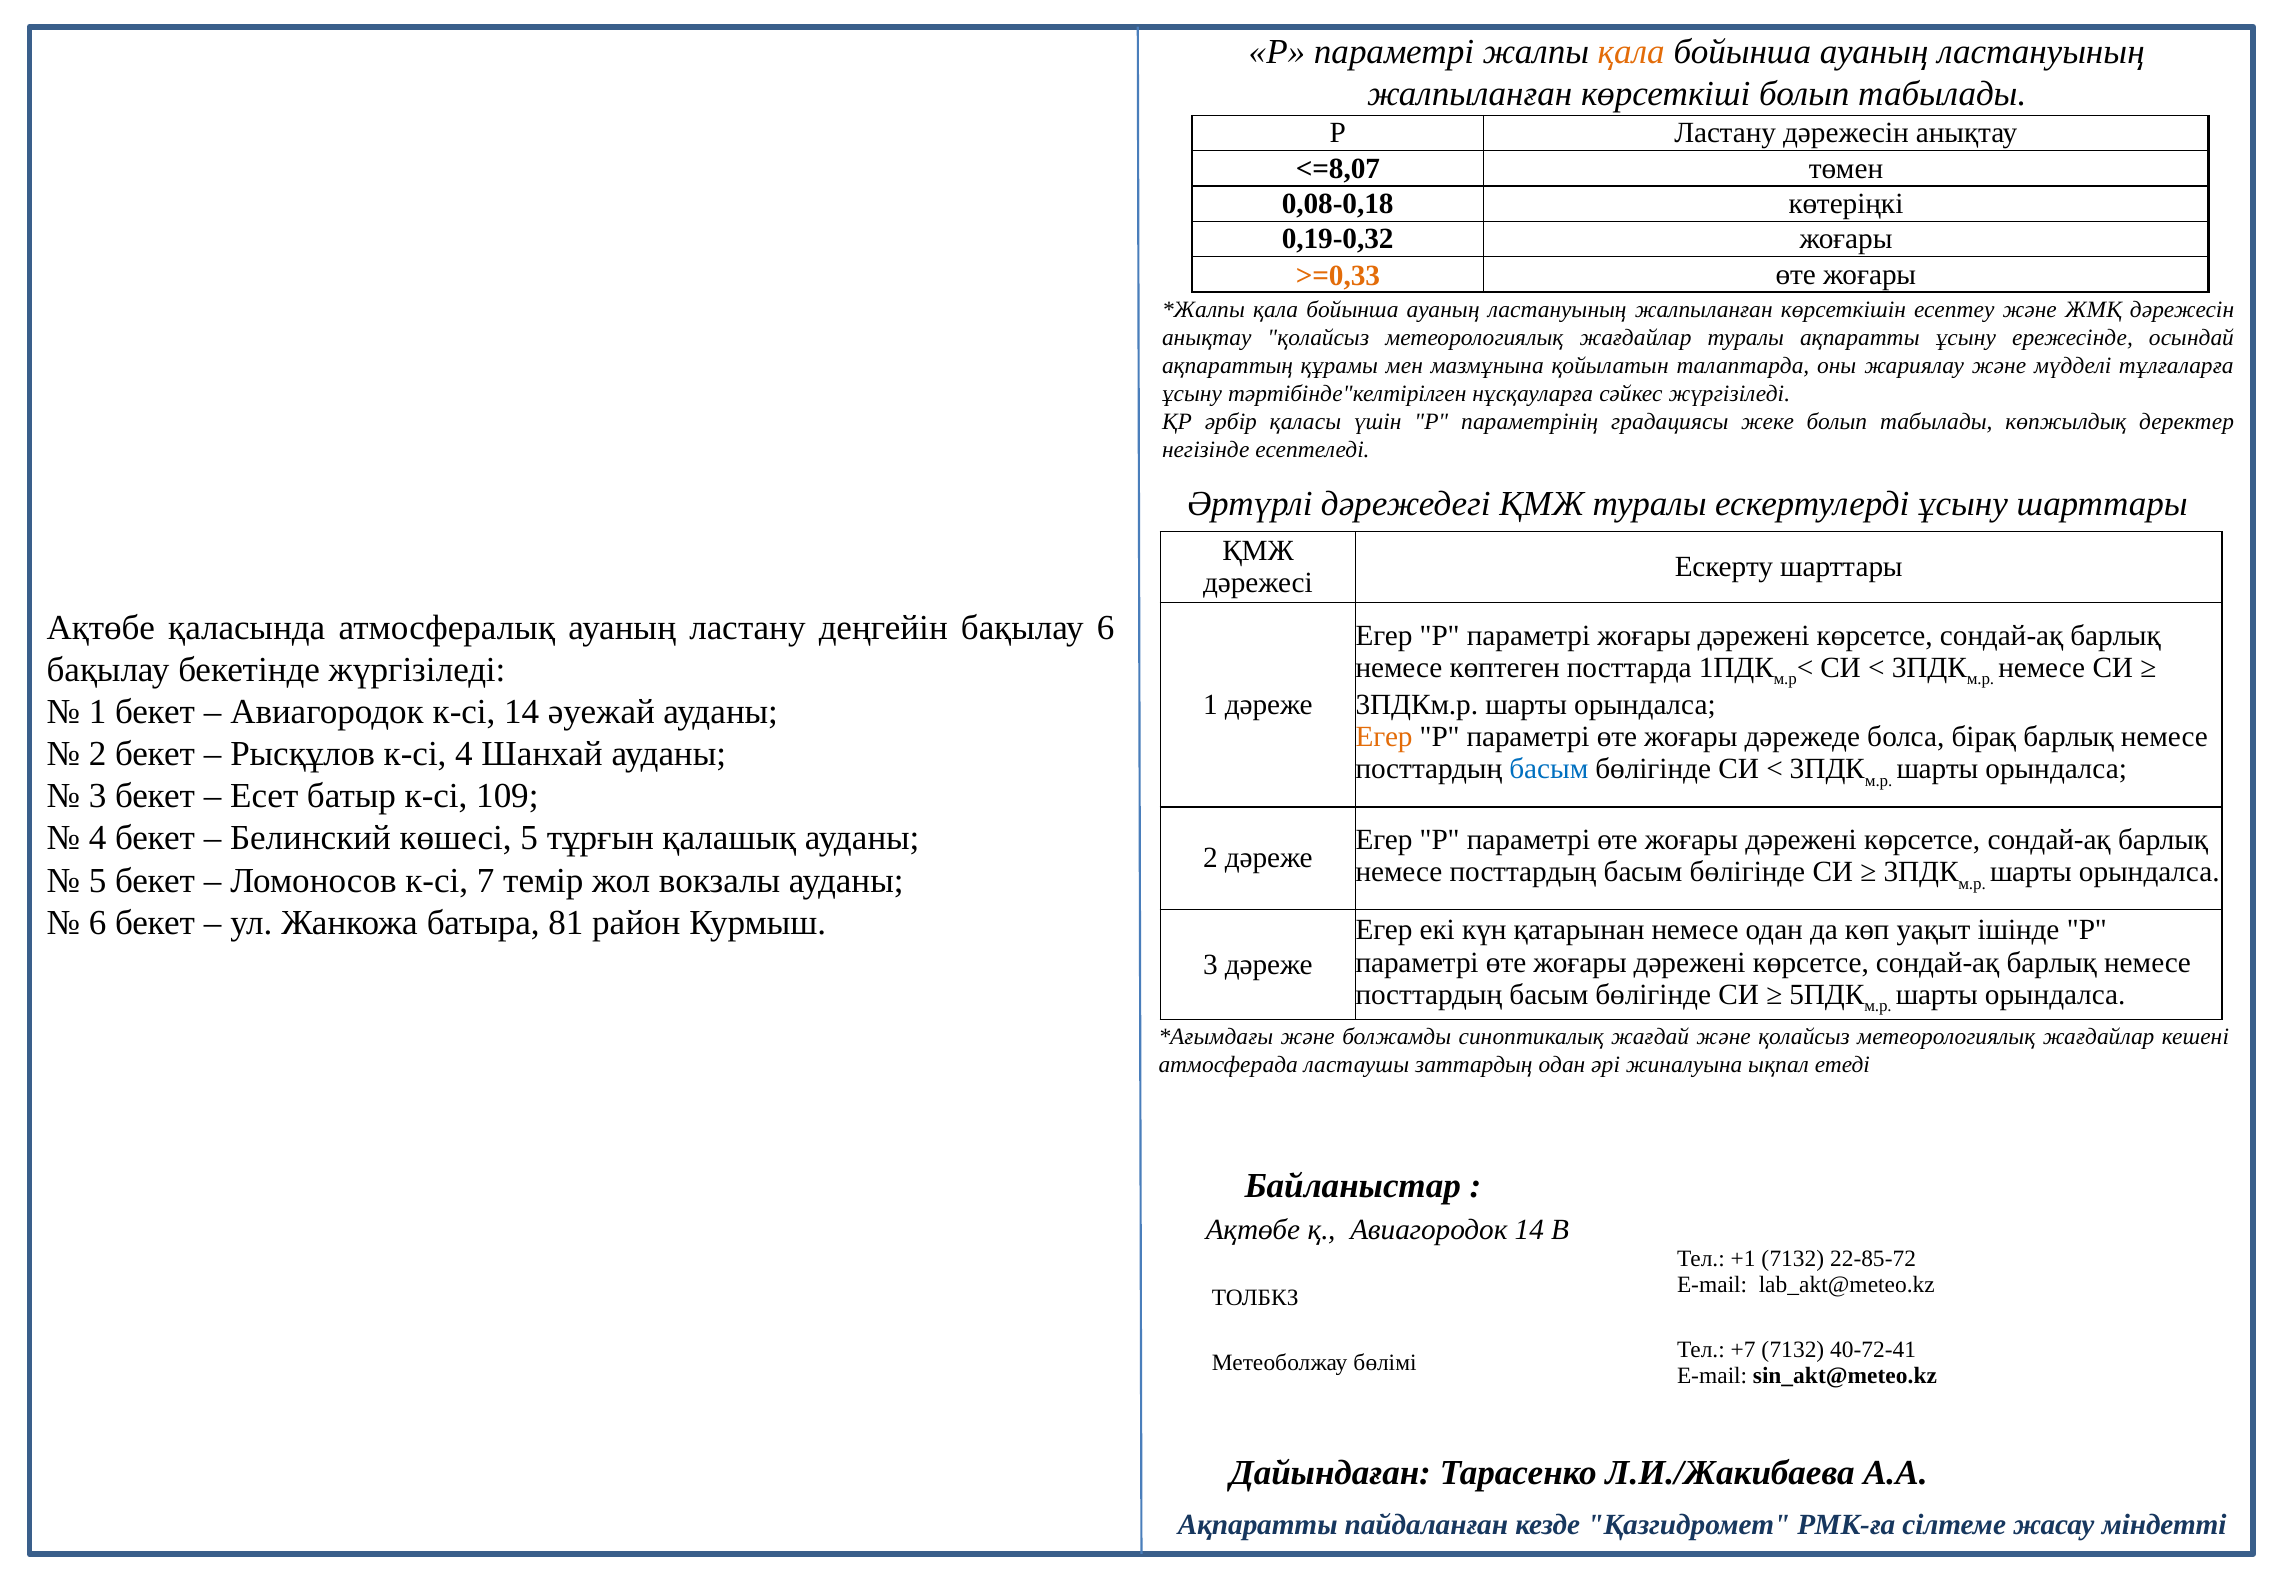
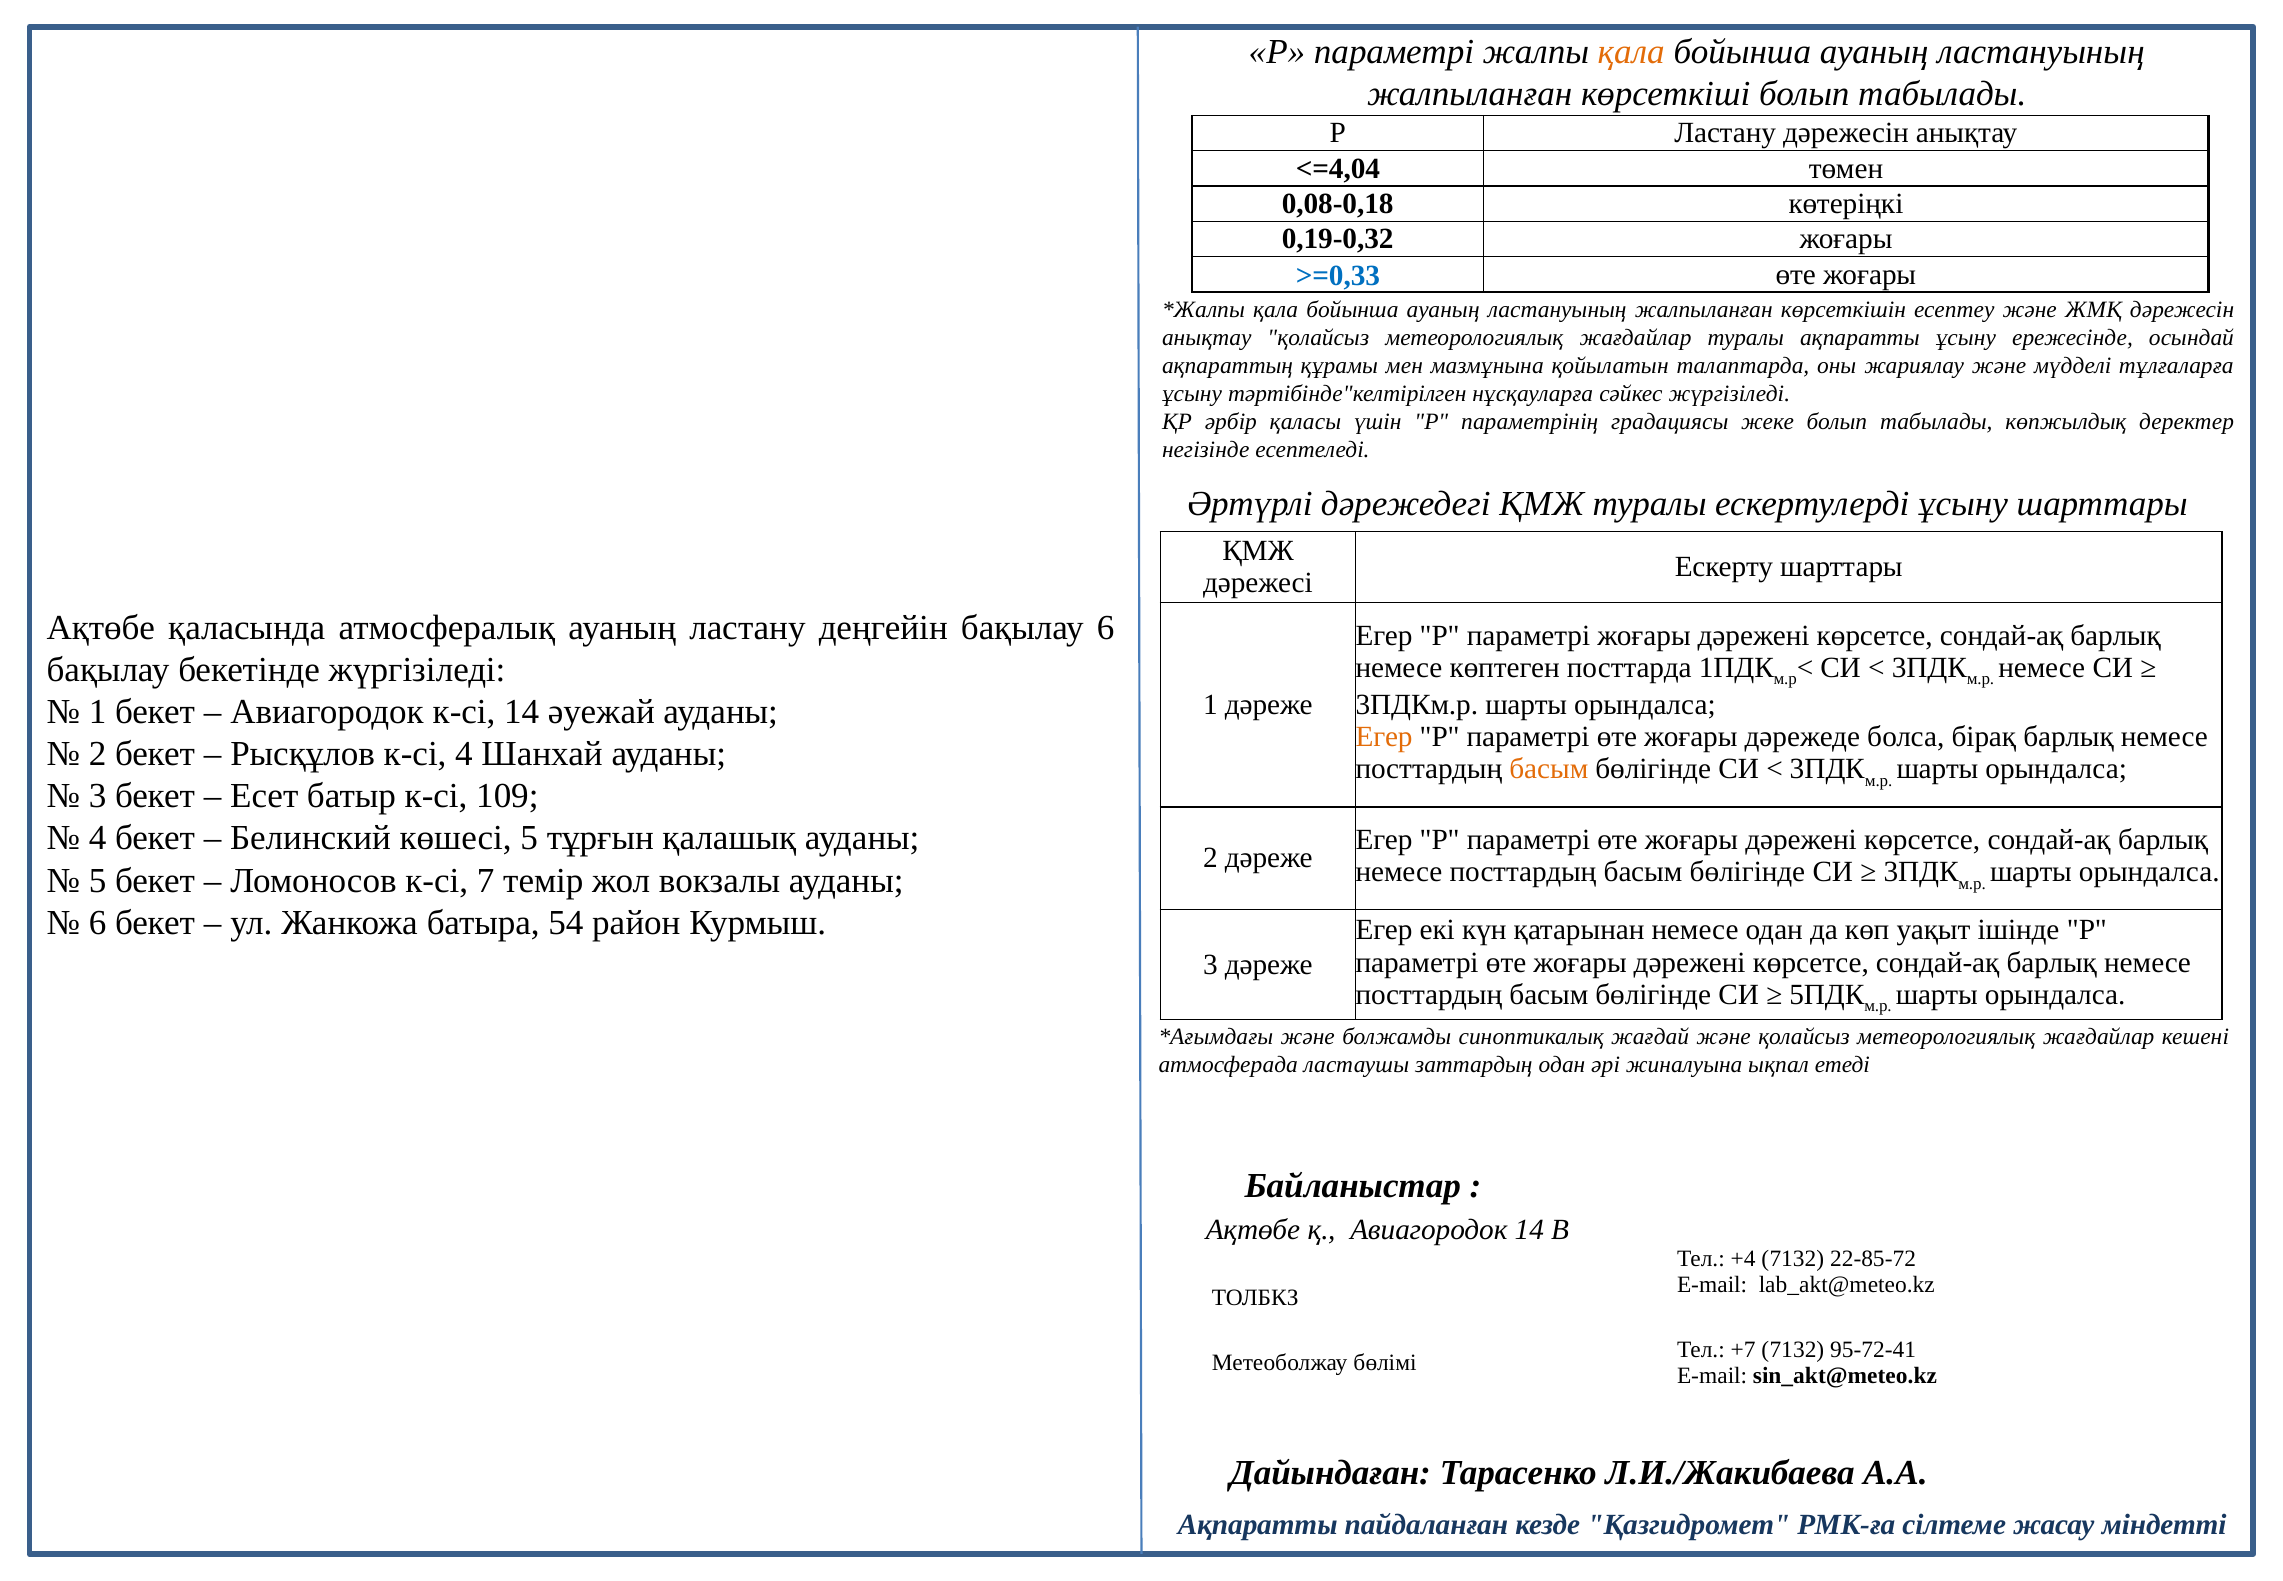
<=8,07: <=8,07 -> <=4,04
>=0,33 colour: orange -> blue
басым at (1549, 769) colour: blue -> orange
81: 81 -> 54
+1: +1 -> +4
40-72-41: 40-72-41 -> 95-72-41
